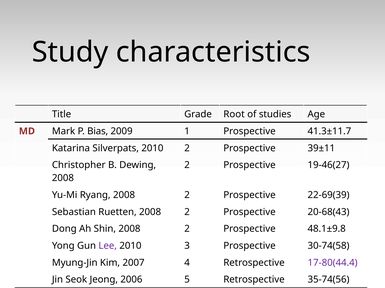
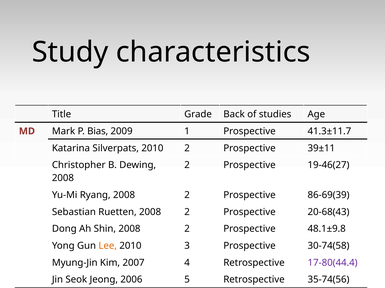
Root: Root -> Back
22-69(39: 22-69(39 -> 86-69(39
Lee colour: purple -> orange
